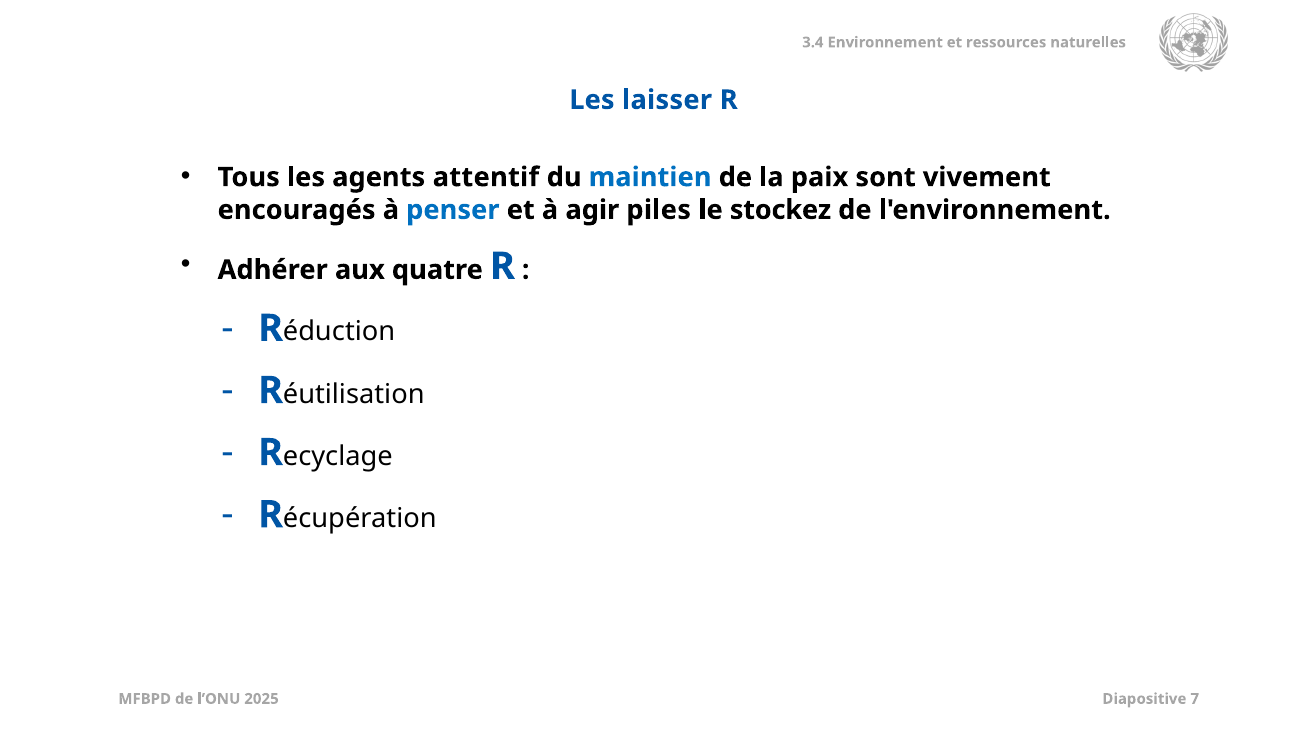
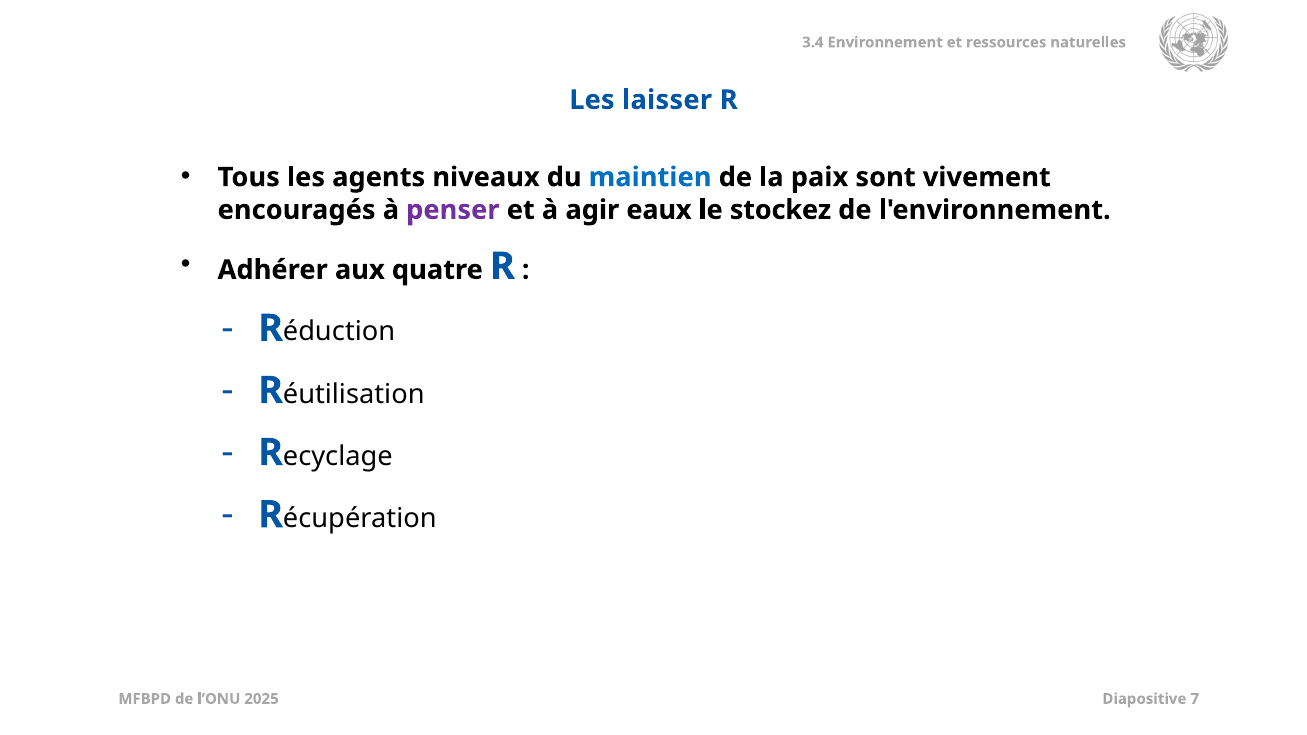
attentif: attentif -> niveaux
penser colour: blue -> purple
piles: piles -> eaux
